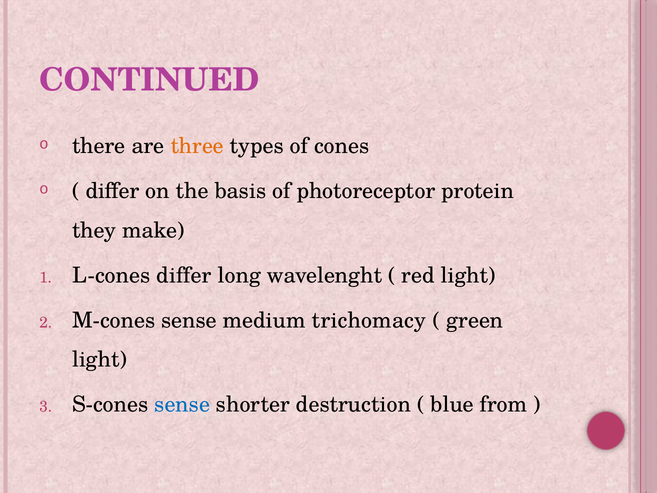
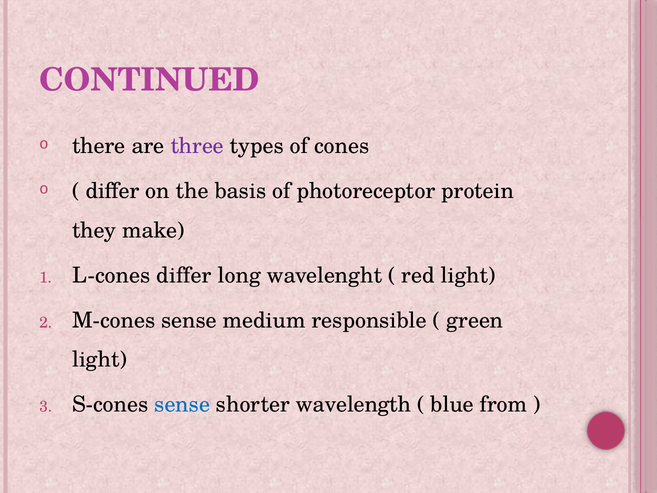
three colour: orange -> purple
trichomacy: trichomacy -> responsible
destruction: destruction -> wavelength
